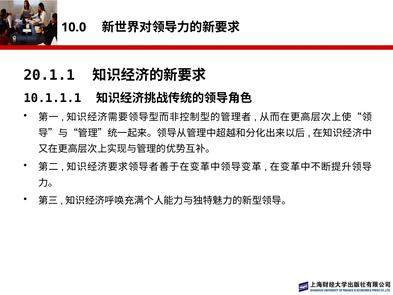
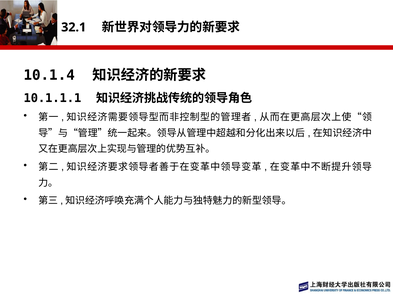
10.0: 10.0 -> 32.1
20.1.1: 20.1.1 -> 10.1.4
